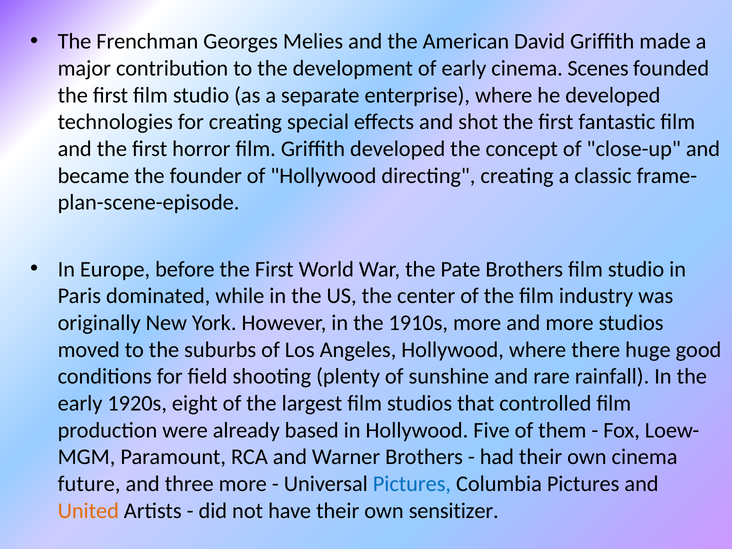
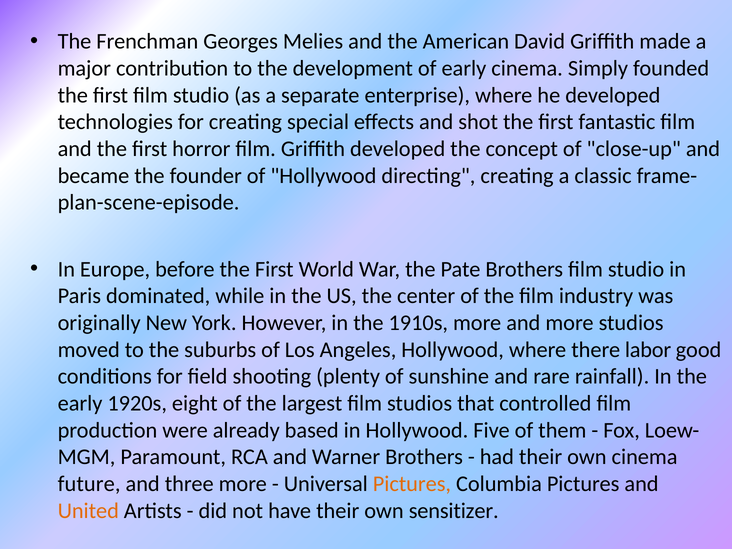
Scenes: Scenes -> Simply
huge: huge -> labor
Pictures at (412, 484) colour: blue -> orange
